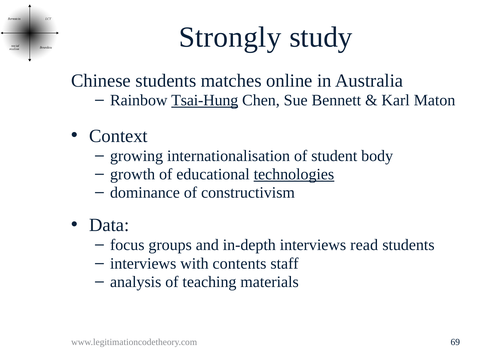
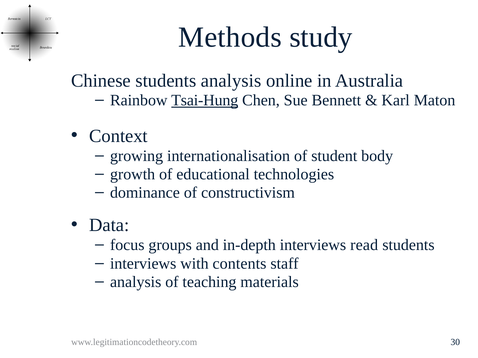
Strongly: Strongly -> Methods
students matches: matches -> analysis
technologies underline: present -> none
69: 69 -> 30
